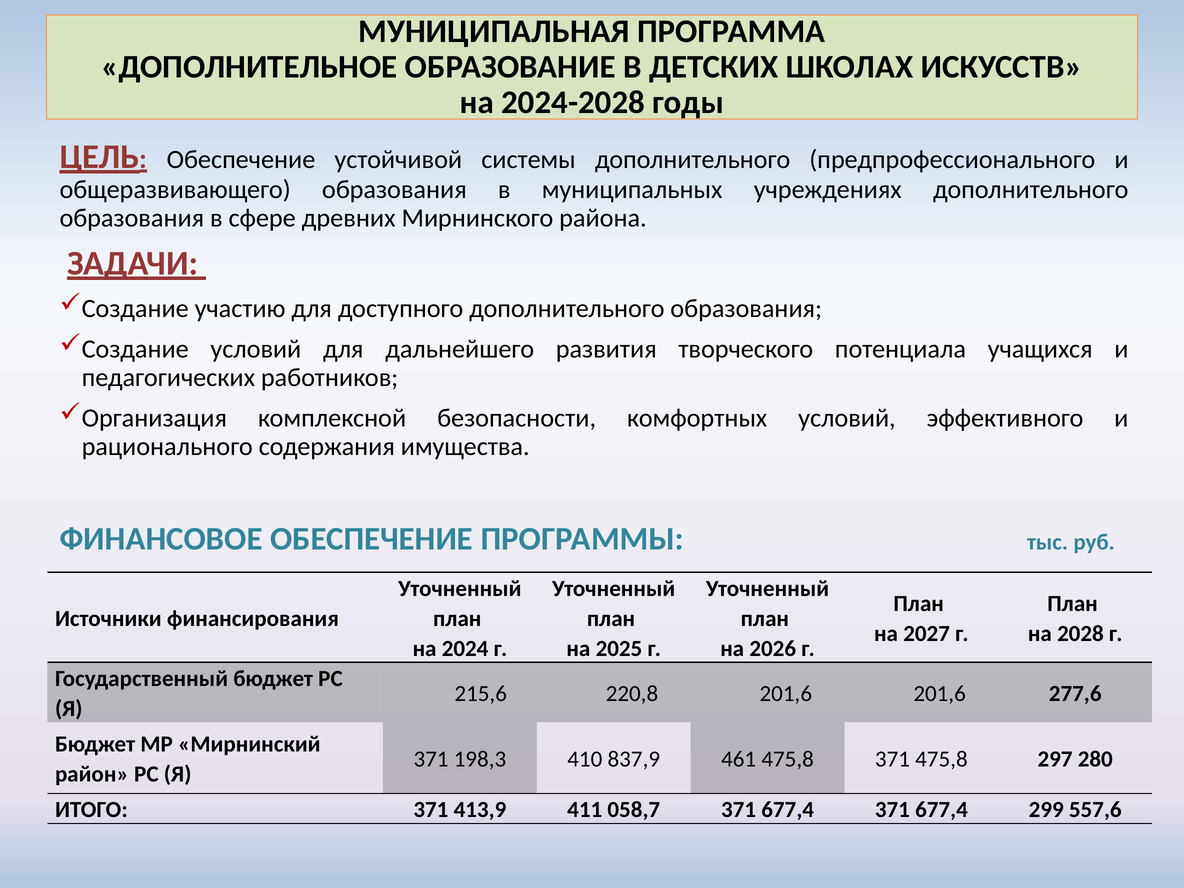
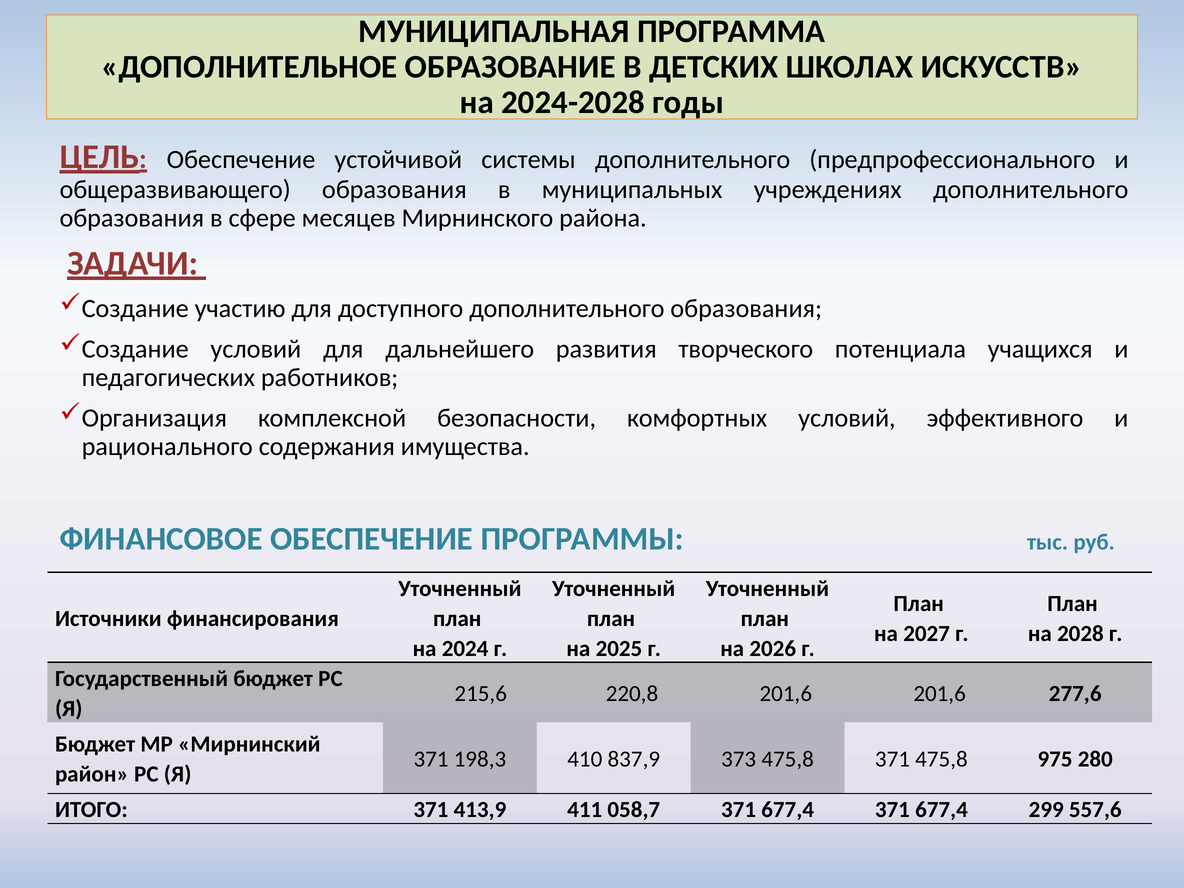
древних: древних -> месяцев
461: 461 -> 373
297: 297 -> 975
